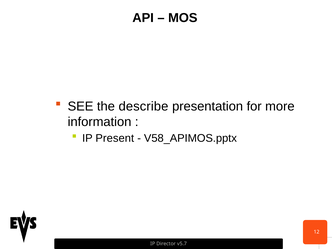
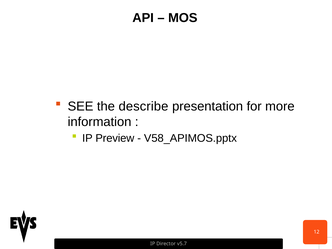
Present: Present -> Preview
